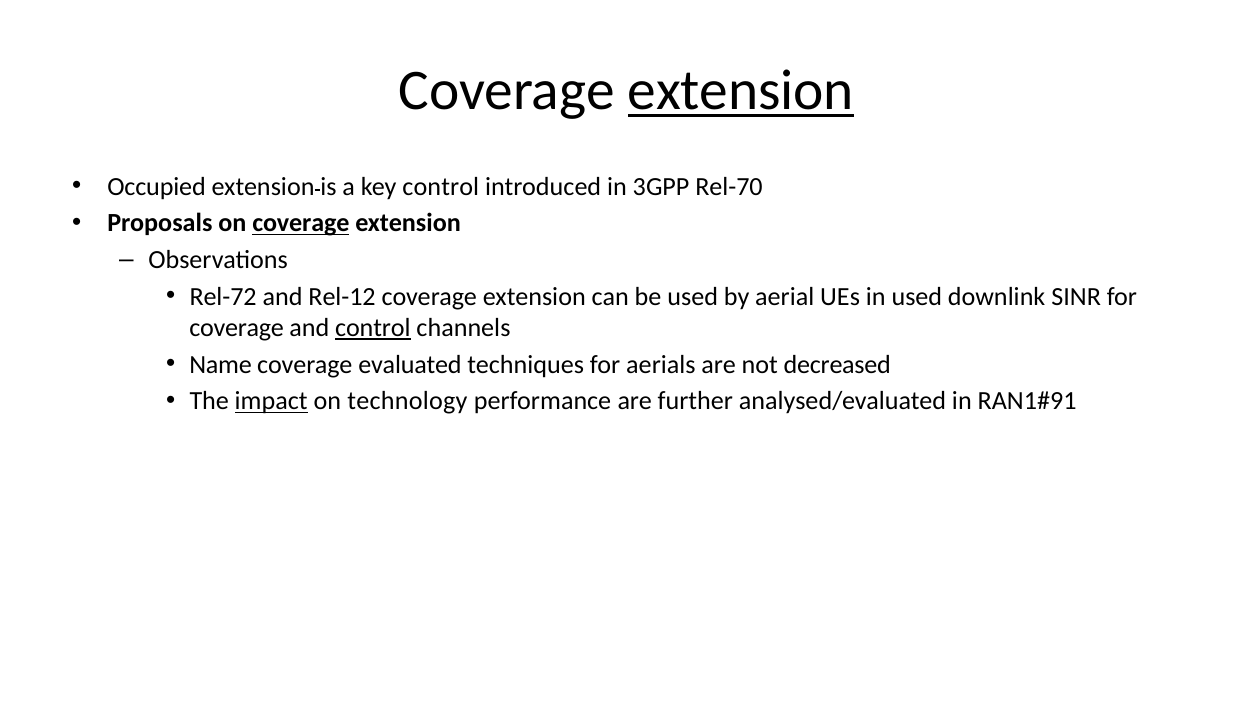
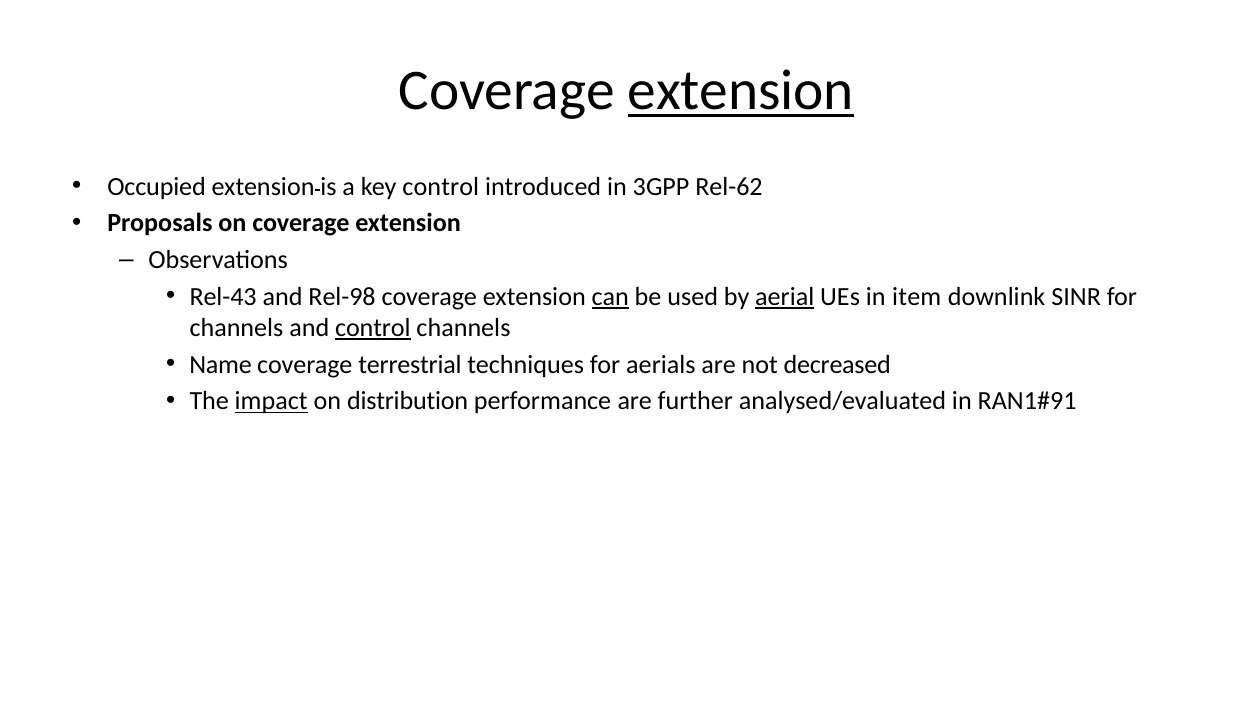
Rel-70: Rel-70 -> Rel-62
coverage at (301, 223) underline: present -> none
Rel-72: Rel-72 -> Rel-43
Rel-12: Rel-12 -> Rel-98
can underline: none -> present
aerial underline: none -> present
in used: used -> item
coverage at (237, 328): coverage -> channels
evaluated: evaluated -> terrestrial
technology: technology -> distribution
